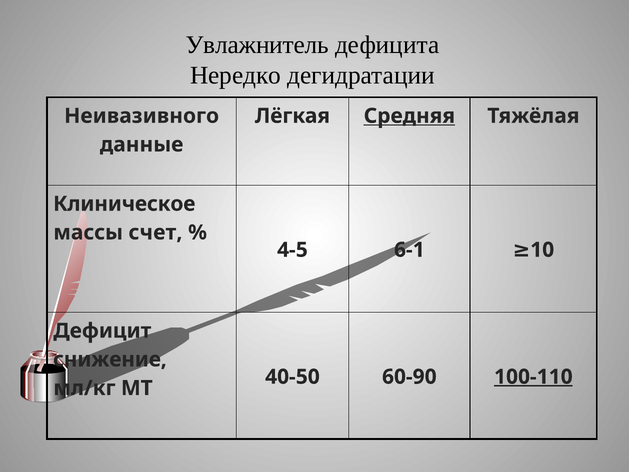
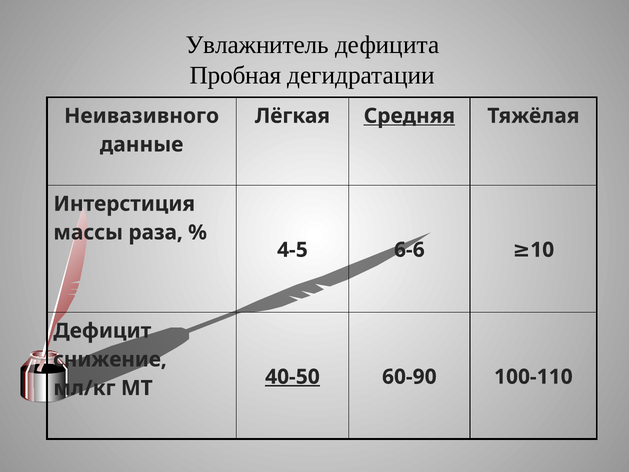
Нередко: Нередко -> Пробная
Клиническое: Клиническое -> Интерстиция
счет: счет -> раза
6-1: 6-1 -> 6-6
40-50 underline: none -> present
100-110 underline: present -> none
